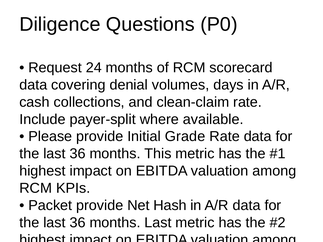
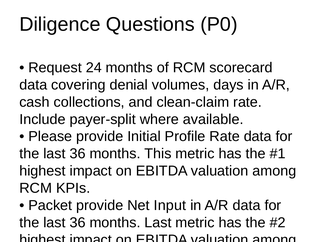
Grade: Grade -> Profile
Hash: Hash -> Input
